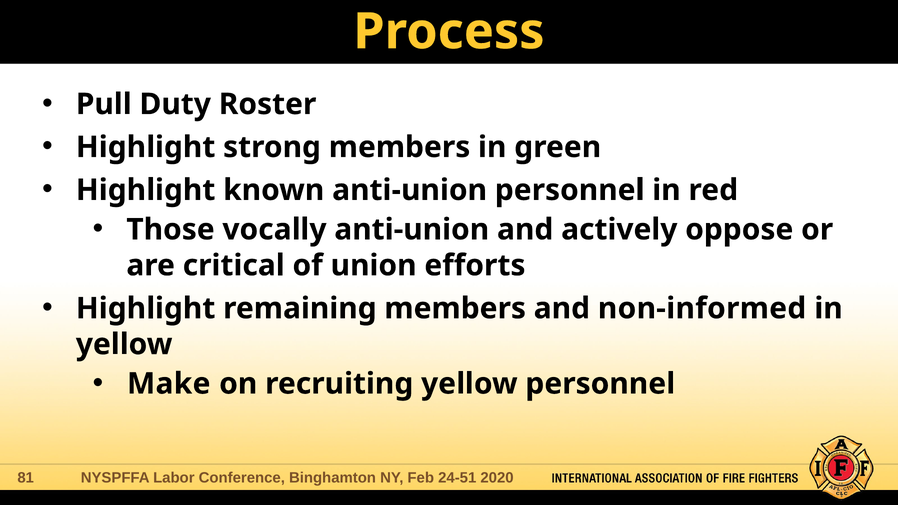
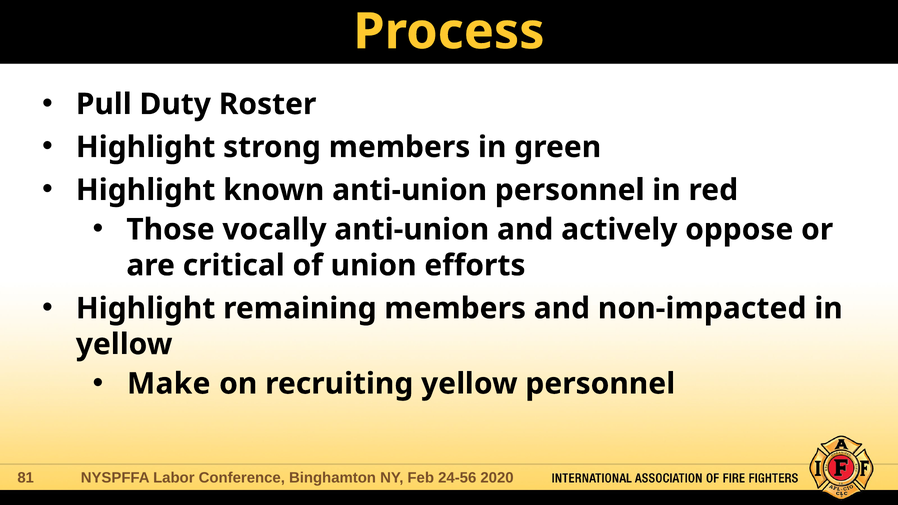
non-informed: non-informed -> non-impacted
24-51: 24-51 -> 24-56
